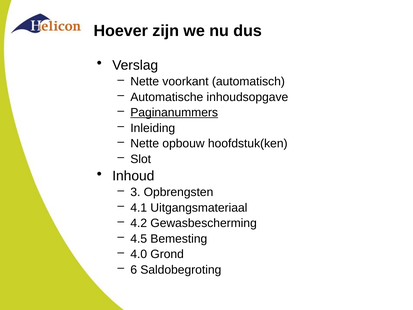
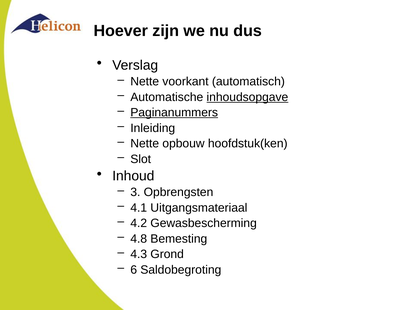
inhoudsopgave underline: none -> present
4.5: 4.5 -> 4.8
4.0: 4.0 -> 4.3
